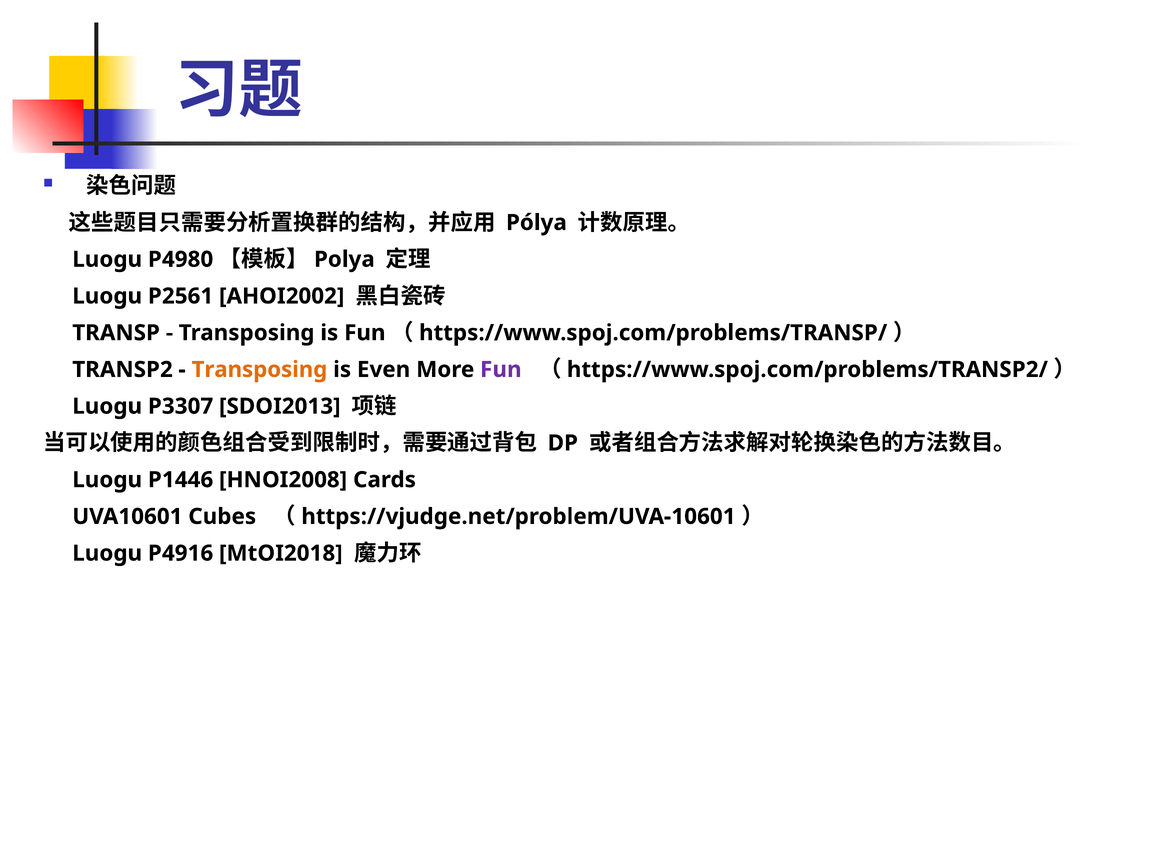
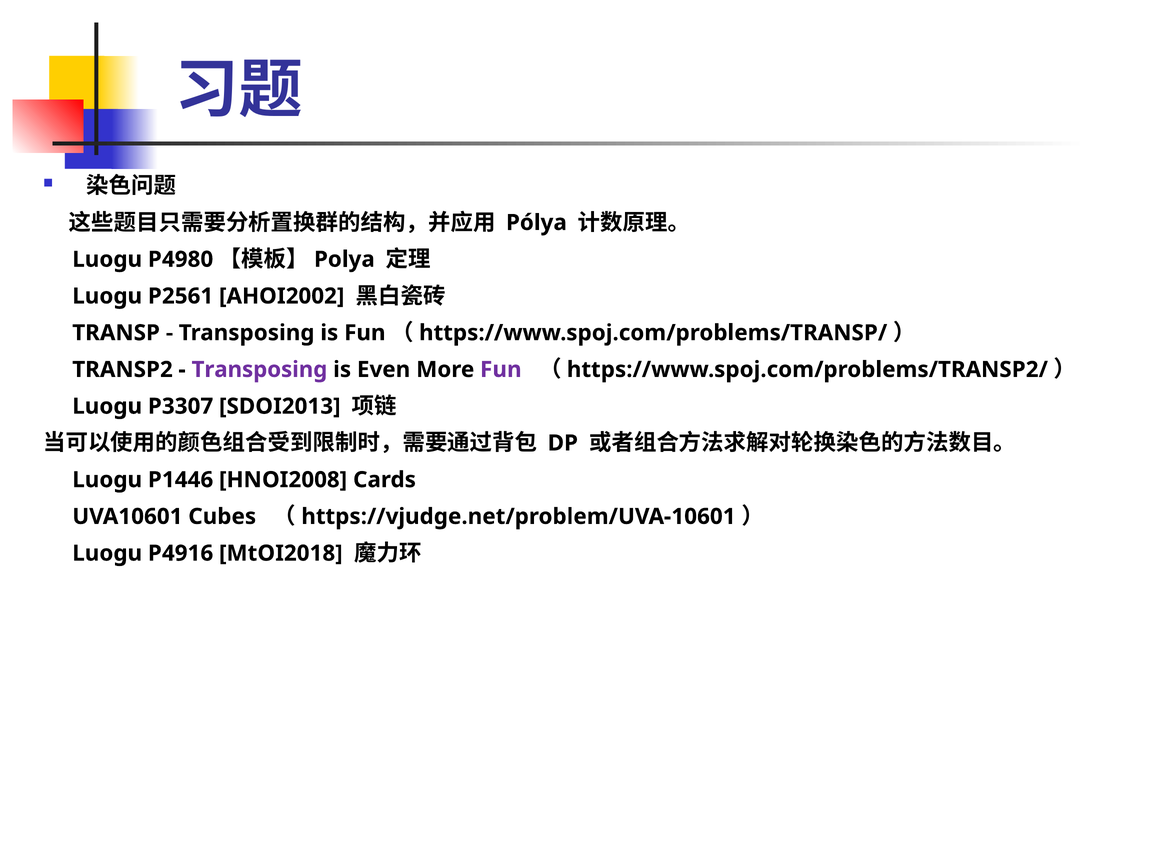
Transposing at (259, 370) colour: orange -> purple
